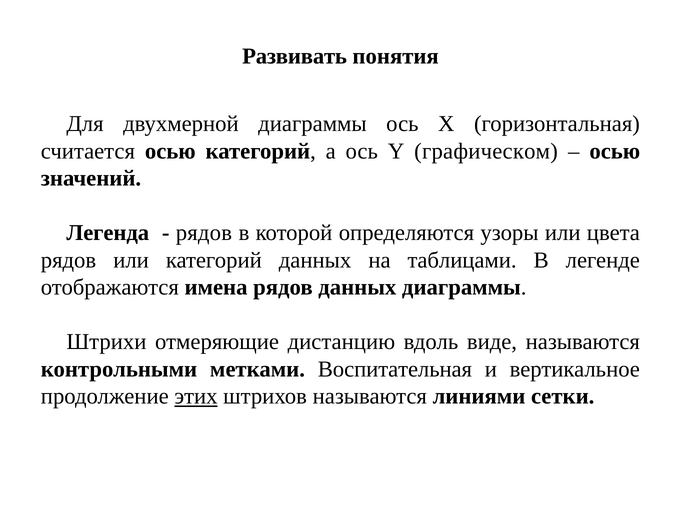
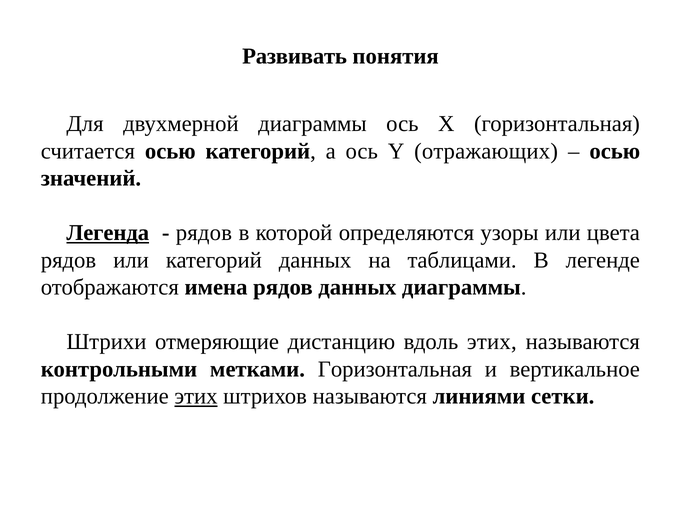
графическом: графическом -> отражающих
Легенда underline: none -> present
вдоль виде: виде -> этих
метками Воспитательная: Воспитательная -> Горизонтальная
